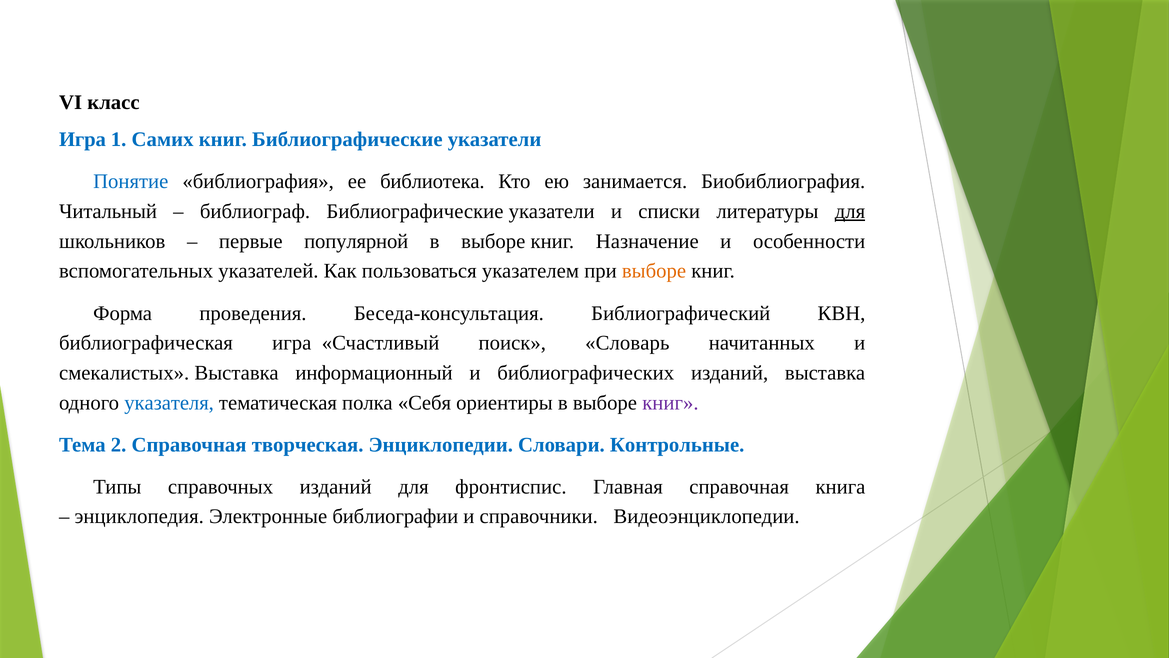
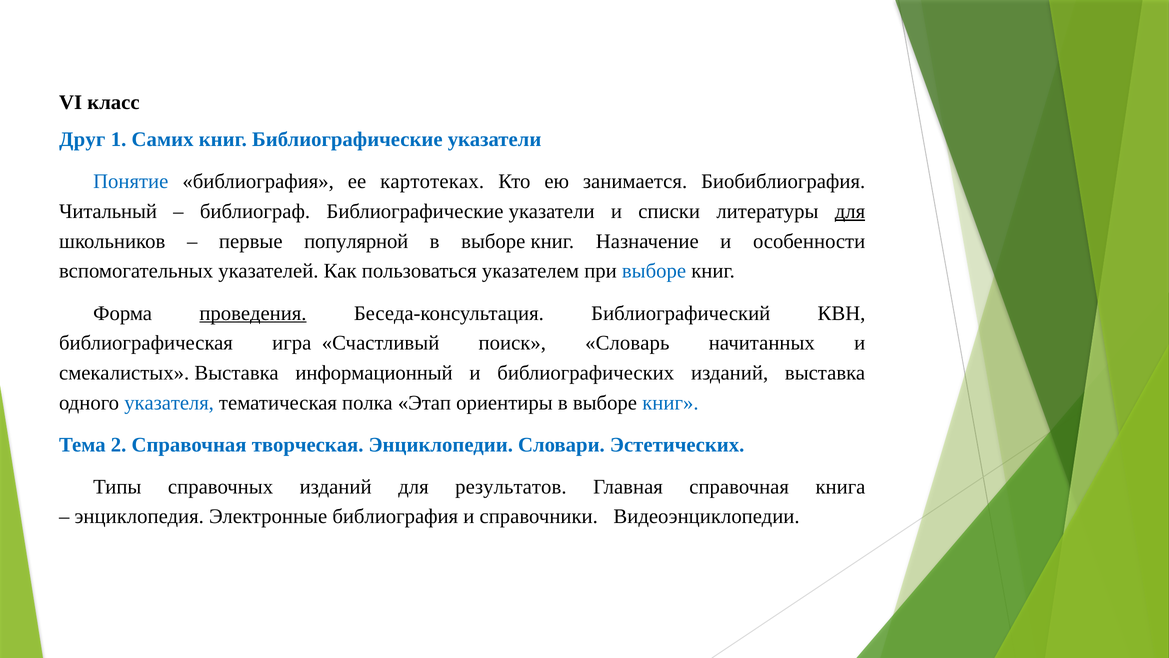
Игра at (82, 139): Игра -> Друг
библиотека: библиотека -> картотеках
выборе at (654, 271) colour: orange -> blue
проведения underline: none -> present
Себя: Себя -> Этап
книг at (670, 402) colour: purple -> blue
Контрольные: Контрольные -> Эстетических
фронтиспис: фронтиспис -> результатов
Электронные библиографии: библиографии -> библиография
